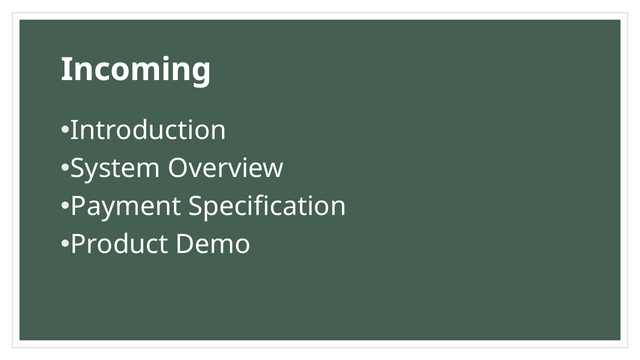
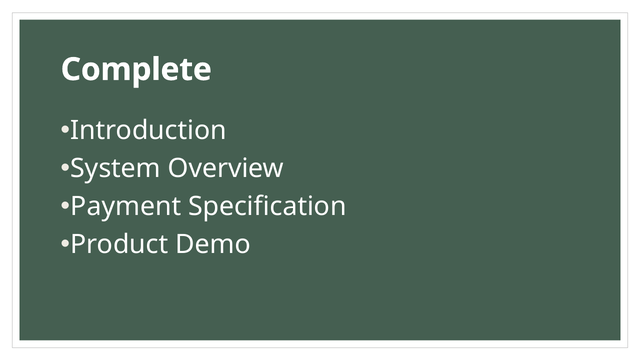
Incoming: Incoming -> Complete
